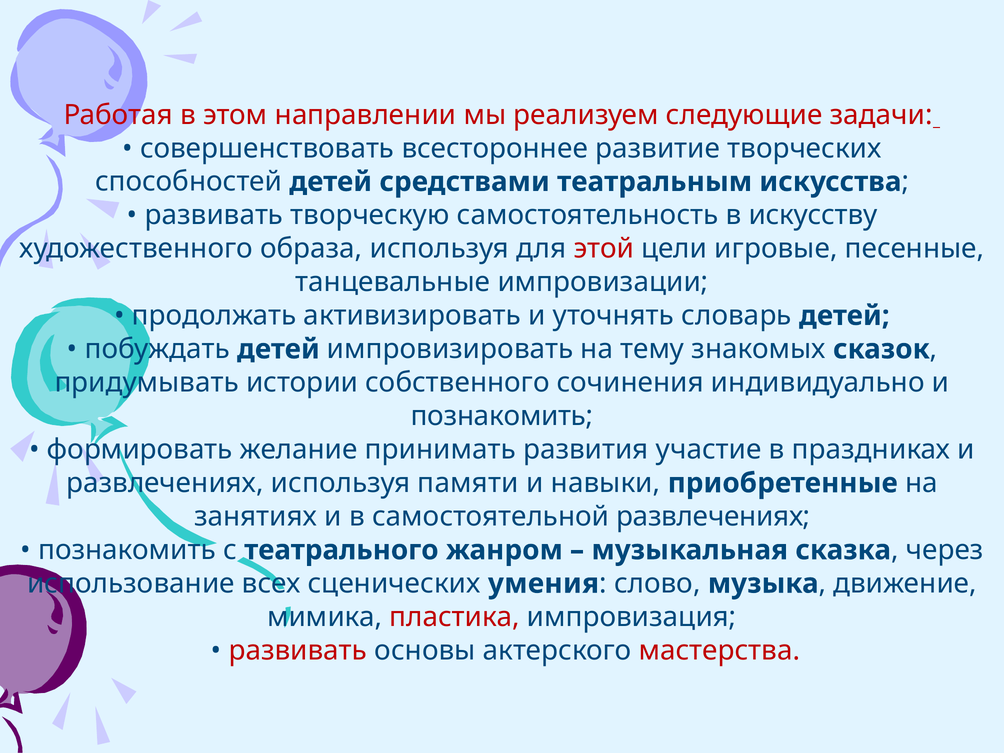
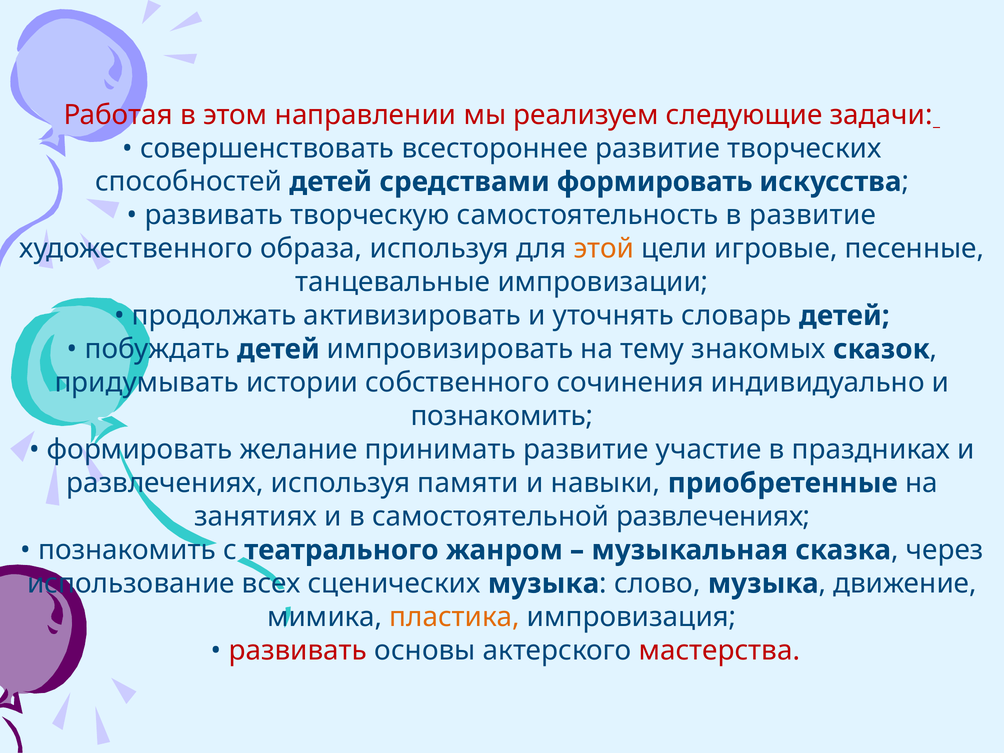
средствами театральным: театральным -> формировать
в искусству: искусству -> развитие
этой colour: red -> orange
принимать развития: развития -> развитие
сценических умения: умения -> музыка
пластика colour: red -> orange
